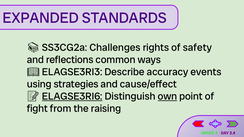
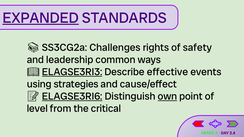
EXPANDED underline: none -> present
reflections: reflections -> leadership
ELAGSE3RI3 underline: none -> present
accuracy: accuracy -> effective
fight: fight -> level
raising: raising -> critical
